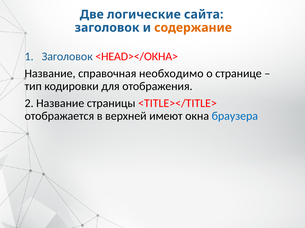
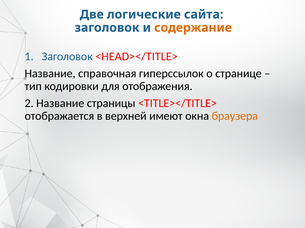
<HEAD></ОКНА>: <HEAD></ОКНА> -> <HEAD></TITLE>
необходимо: необходимо -> гиперссылок
браузера colour: blue -> orange
